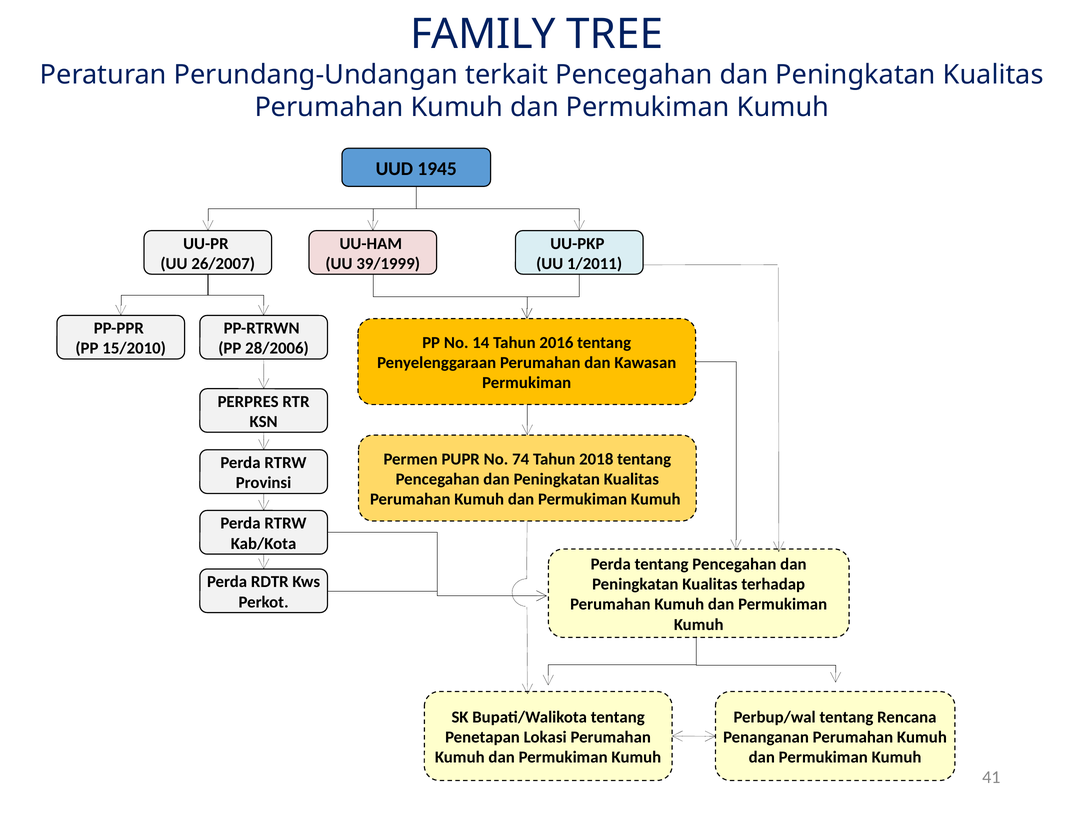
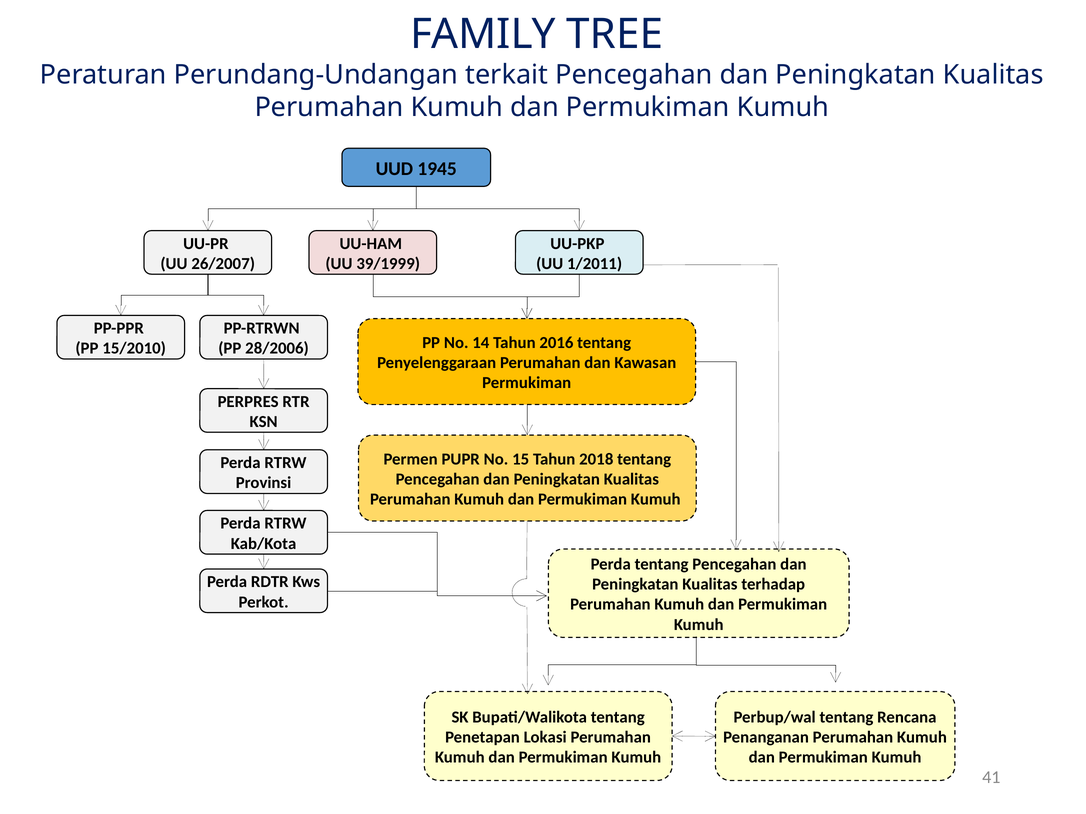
74: 74 -> 15
